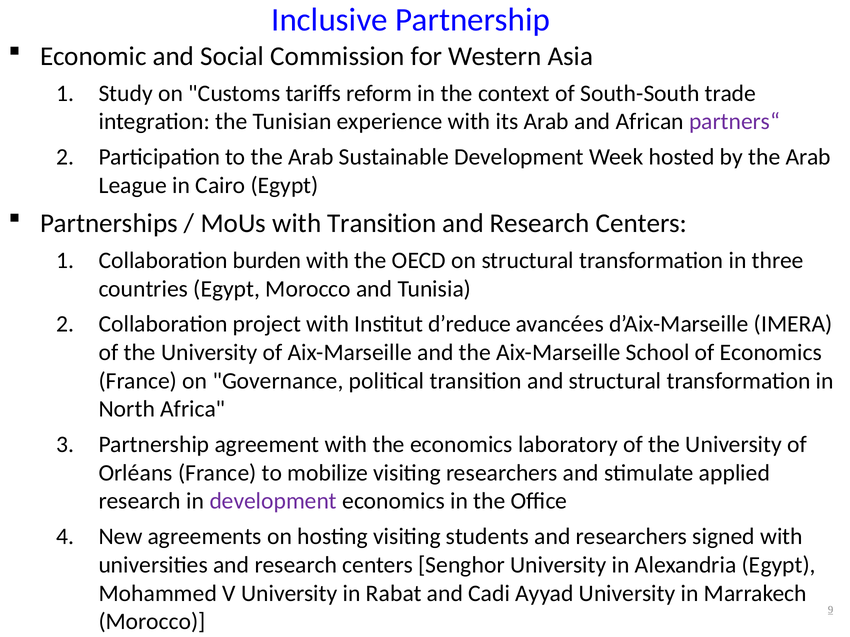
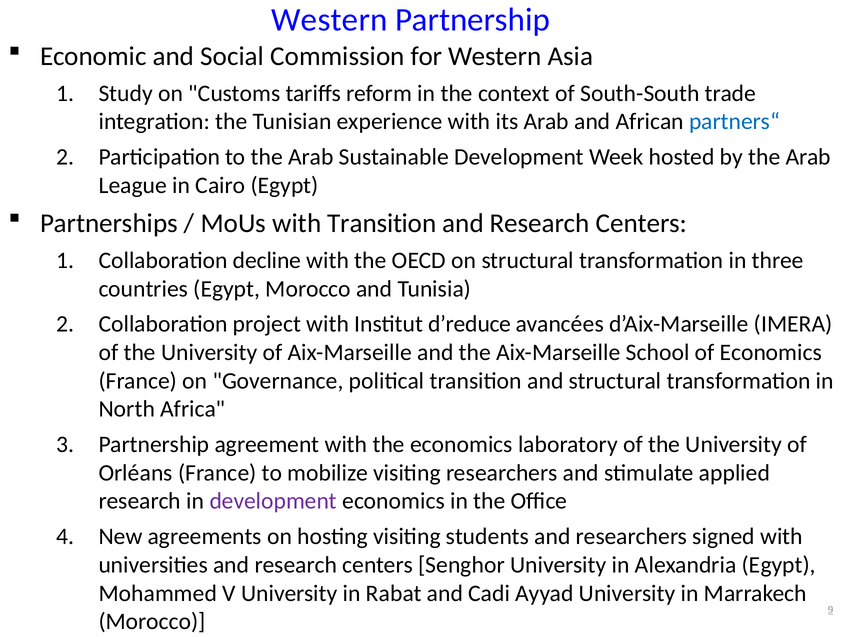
Inclusive at (330, 20): Inclusive -> Western
partners“ colour: purple -> blue
burden: burden -> decline
